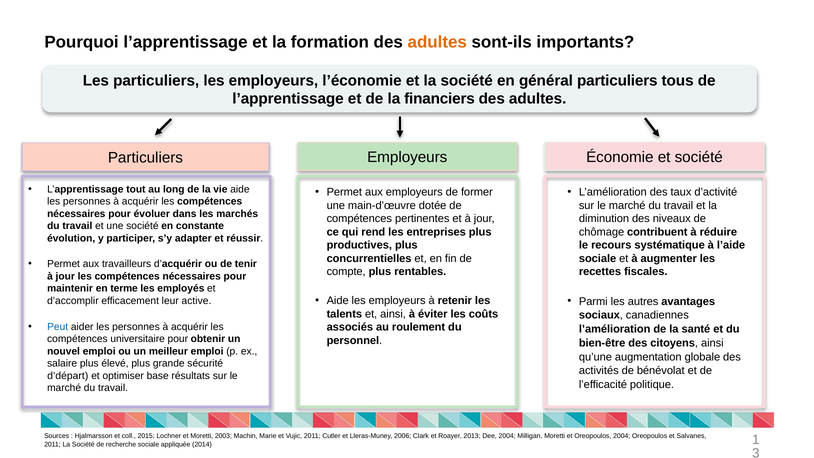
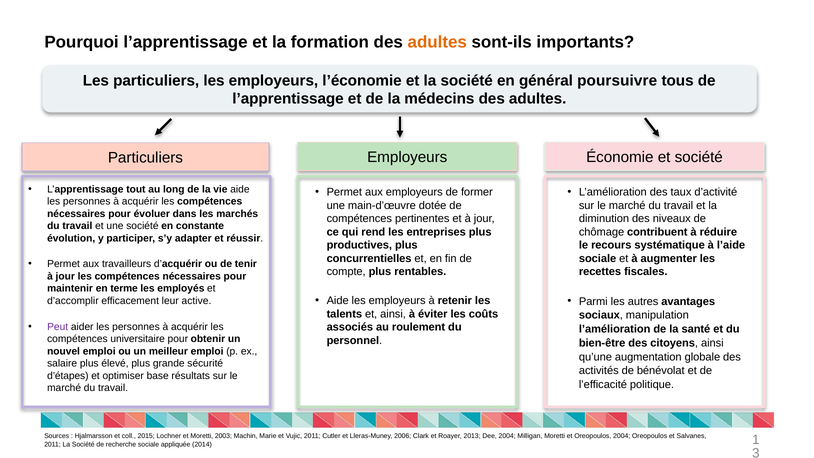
général particuliers: particuliers -> poursuivre
financiers: financiers -> médecins
canadiennes: canadiennes -> manipulation
Peut colour: blue -> purple
d’départ: d’départ -> d’étapes
